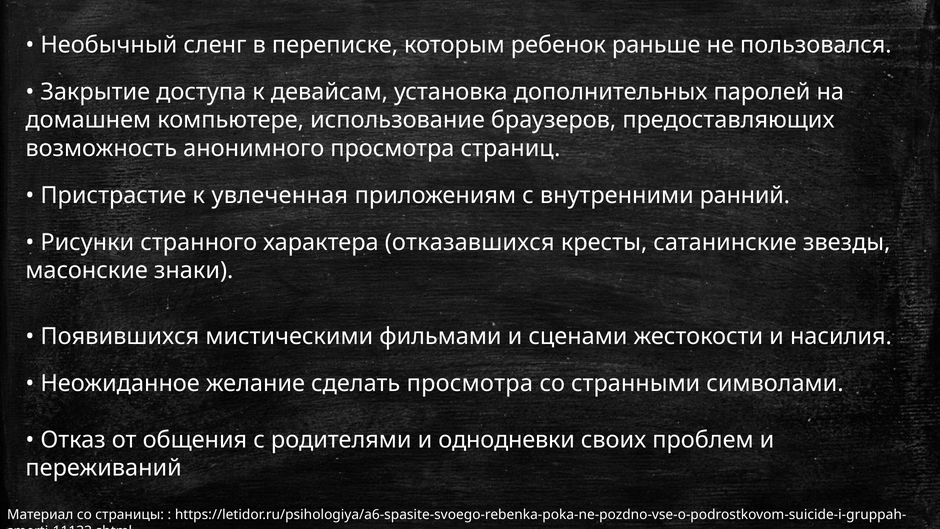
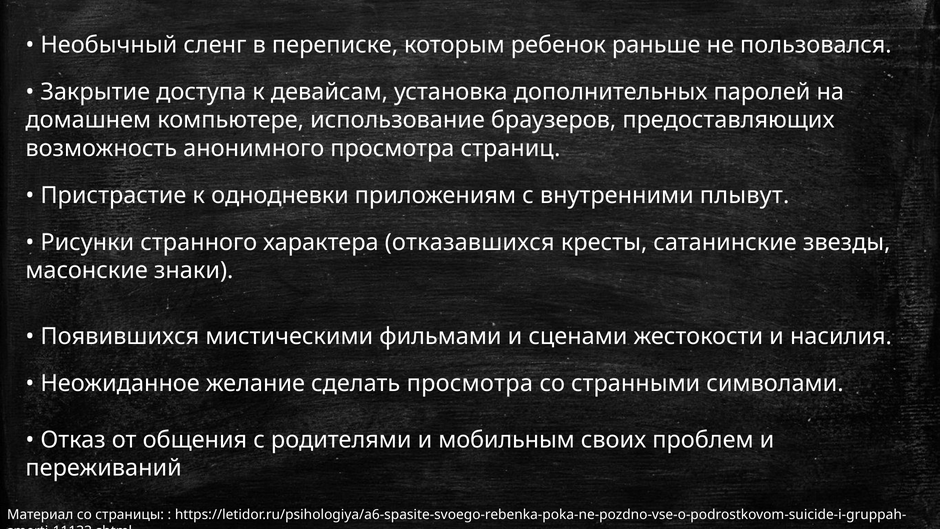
увлеченная: увлеченная -> однодневки
ранний: ранний -> плывут
однодневки: однодневки -> мобильным
